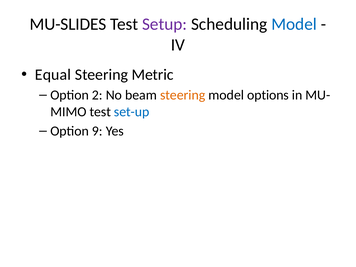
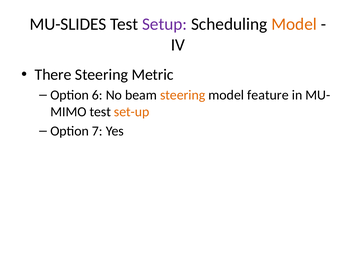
Model at (294, 24) colour: blue -> orange
Equal: Equal -> There
2: 2 -> 6
options: options -> feature
set-up colour: blue -> orange
9: 9 -> 7
